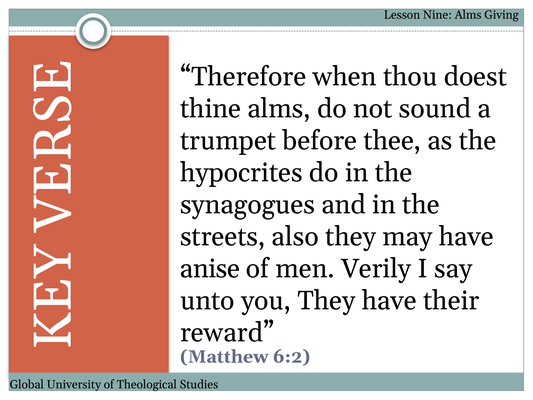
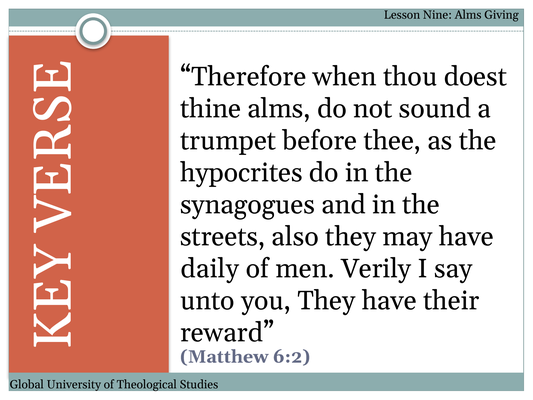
anise: anise -> daily
